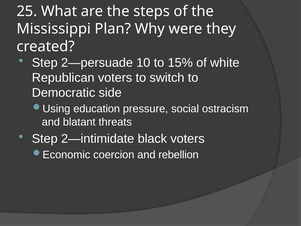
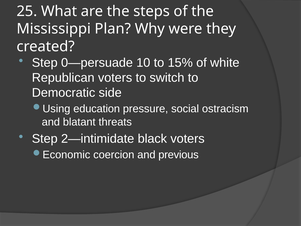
2—persuade: 2—persuade -> 0—persuade
rebellion: rebellion -> previous
